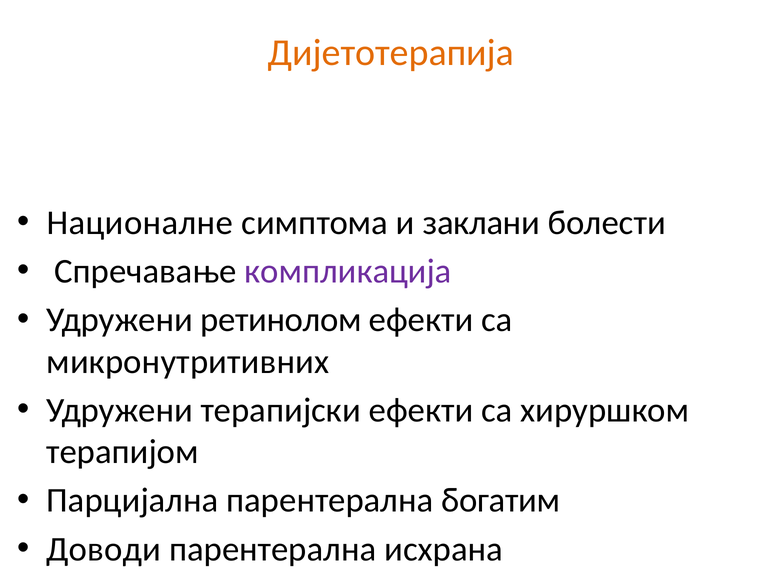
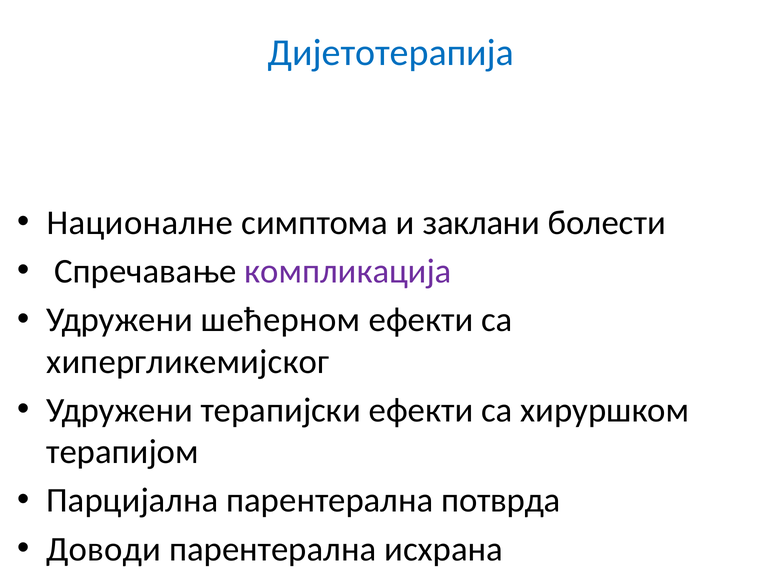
Дијетотерапија colour: orange -> blue
ретинолом: ретинолом -> шећерном
микронутритивних: микронутритивних -> хипергликемијског
богатим: богатим -> потврда
